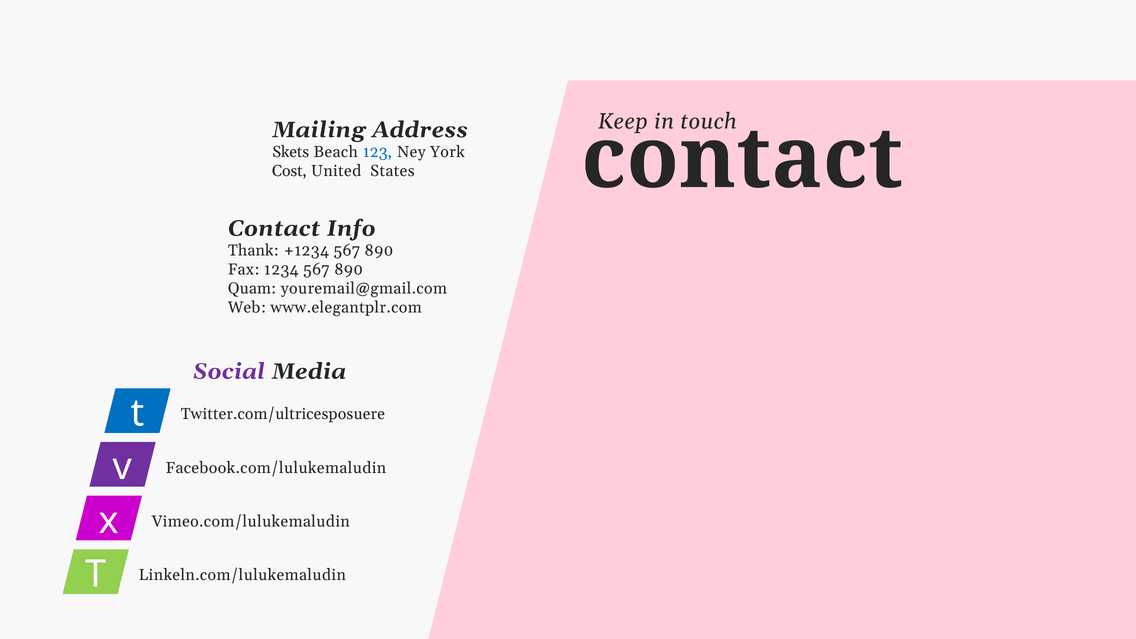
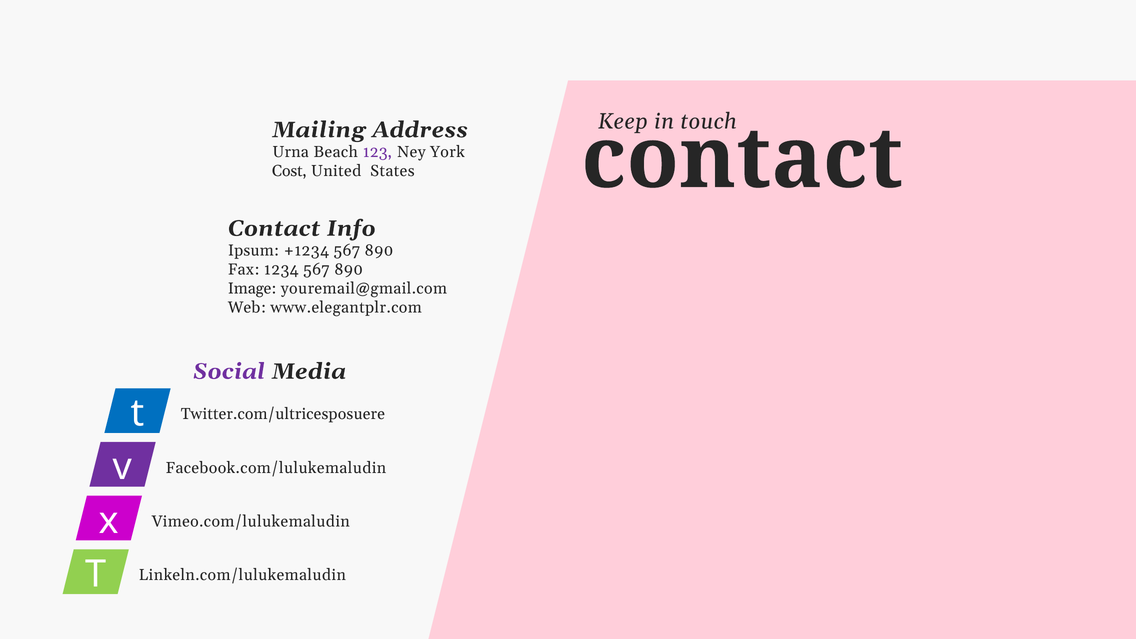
Skets: Skets -> Urna
123 colour: blue -> purple
Thank: Thank -> Ipsum
Quam: Quam -> Image
